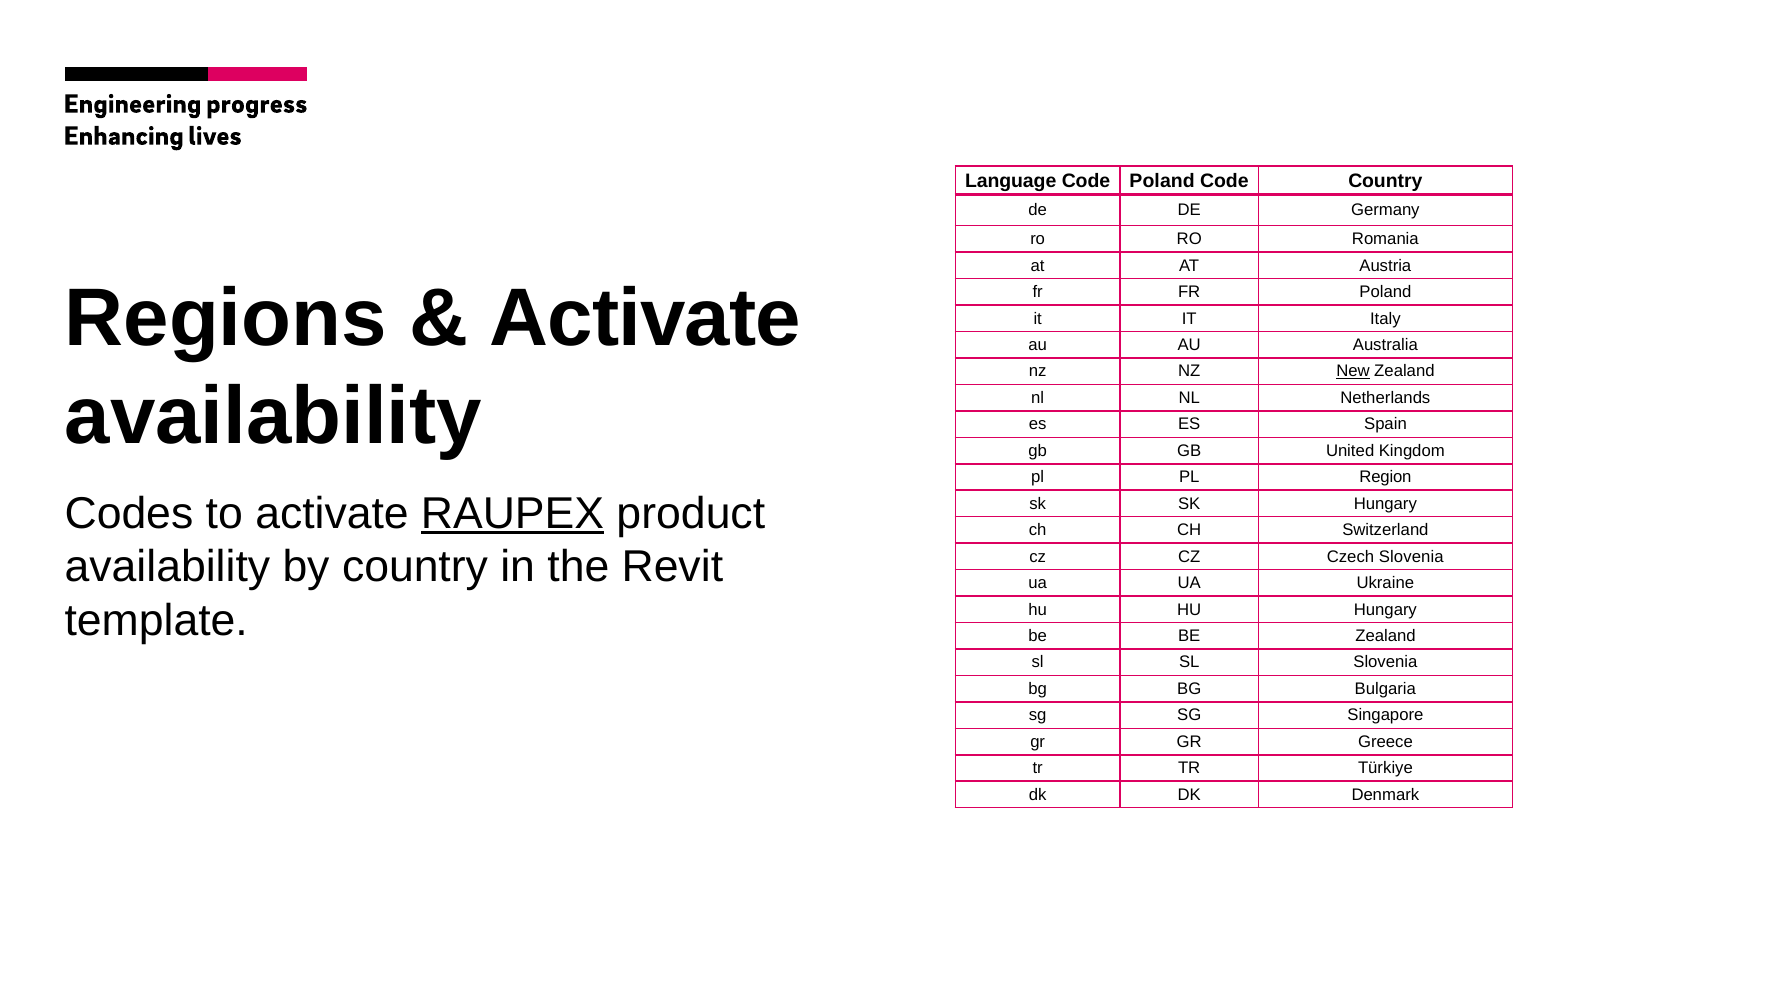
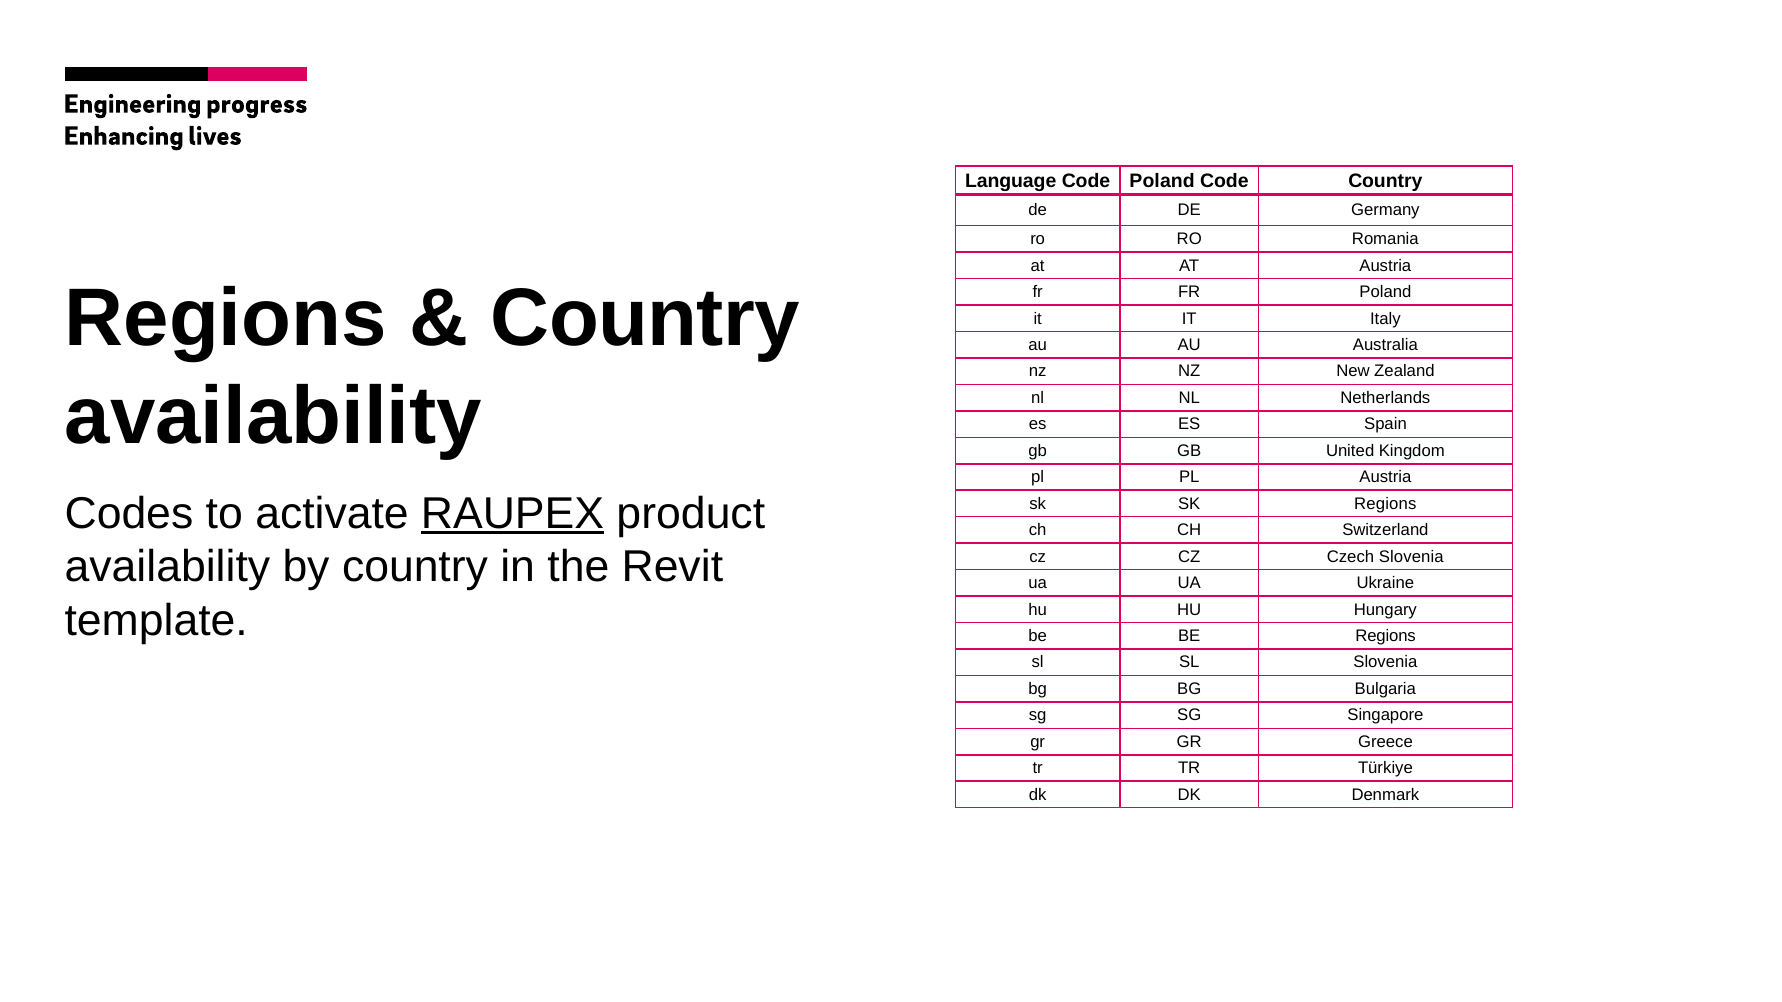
Activate at (645, 319): Activate -> Country
New underline: present -> none
PL Region: Region -> Austria
SK Hungary: Hungary -> Regions
BE Zealand: Zealand -> Regions
